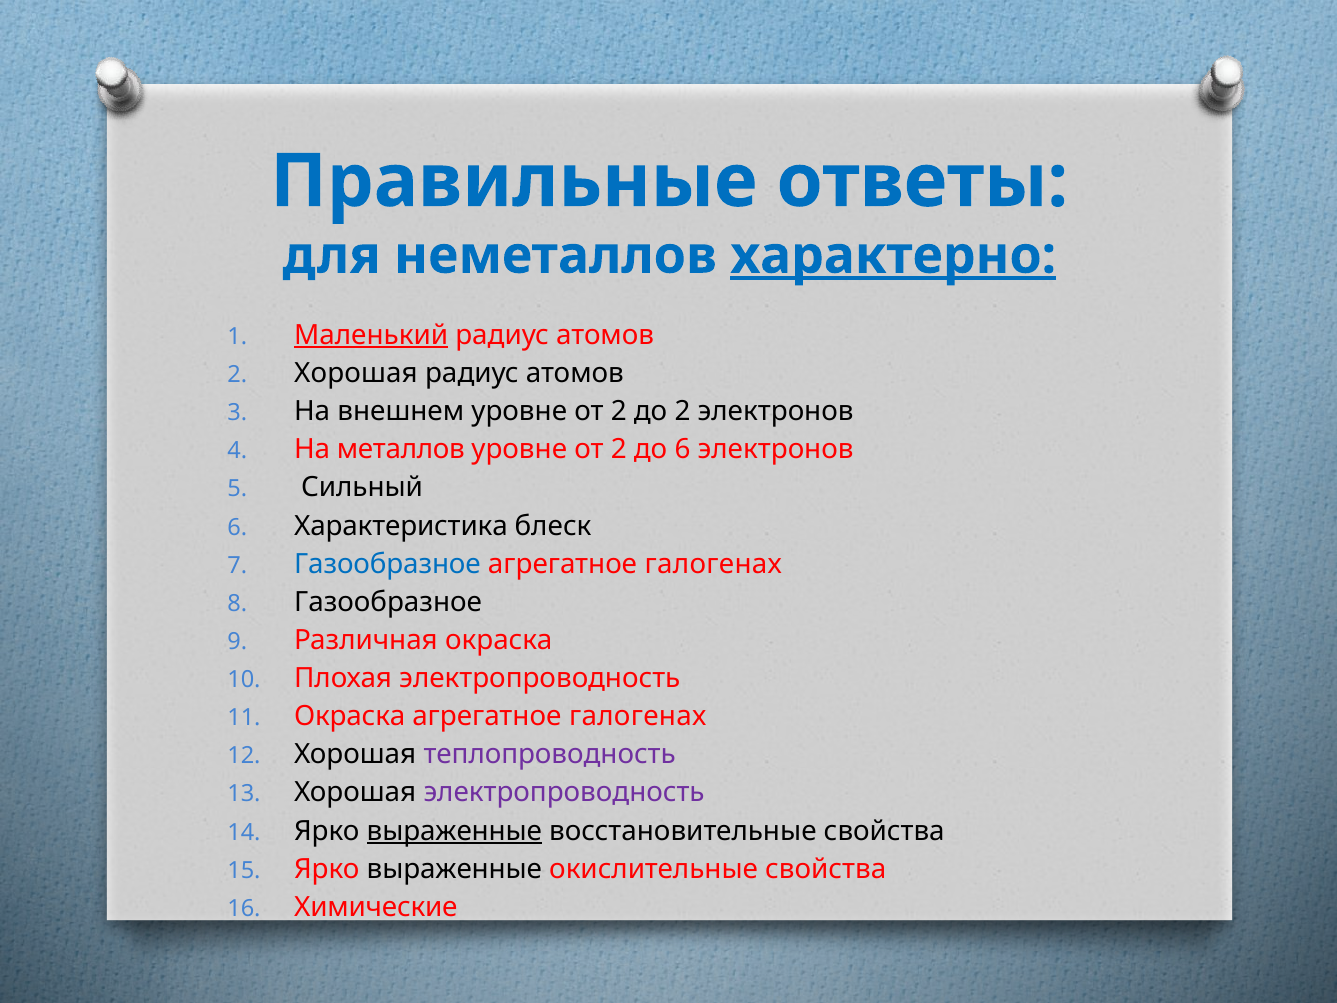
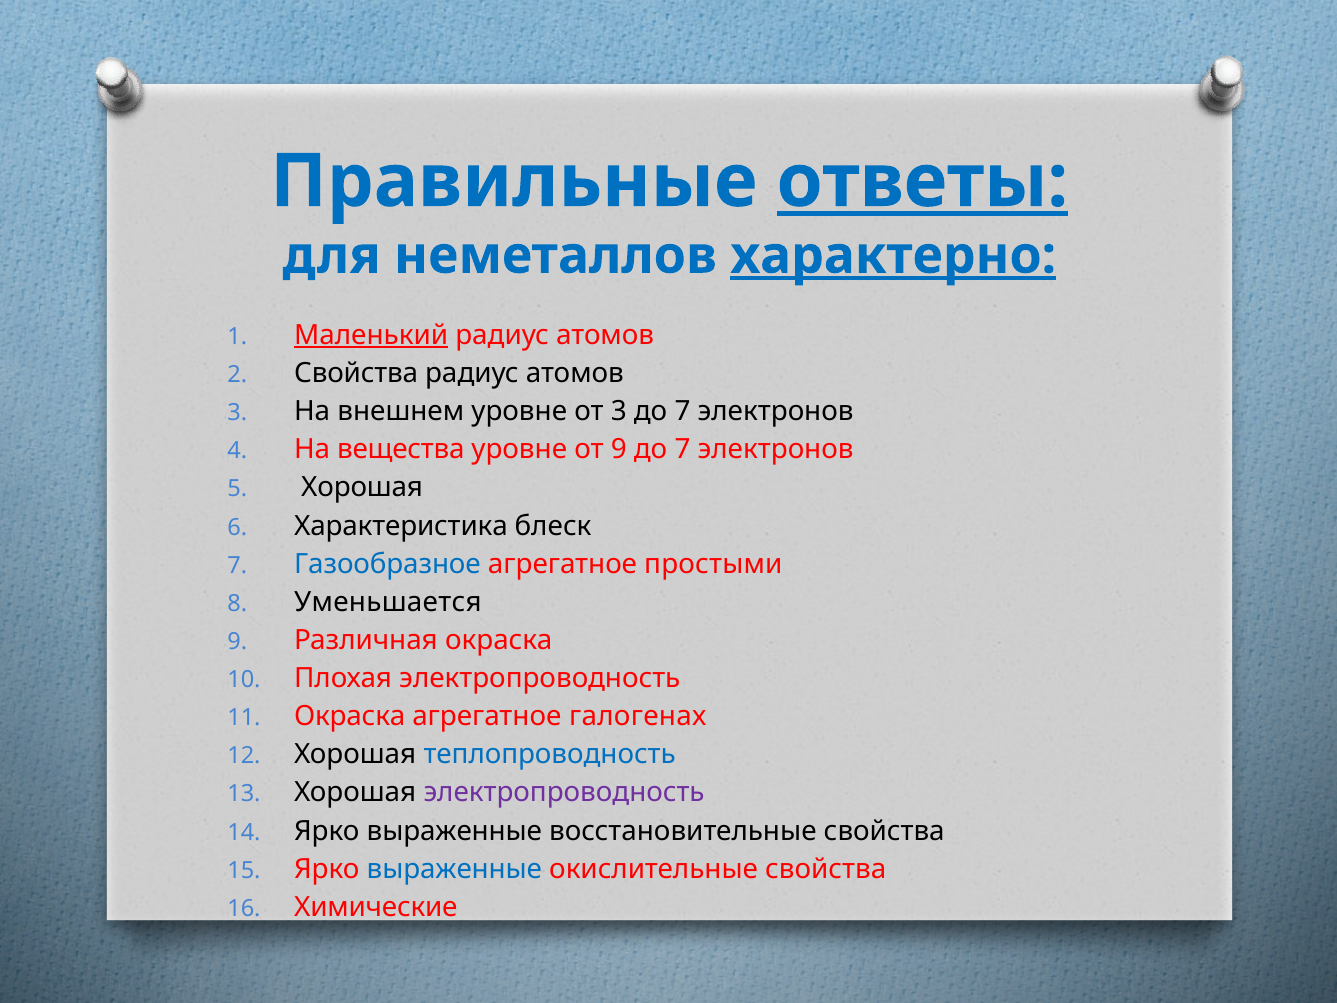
ответы underline: none -> present
Хорошая at (356, 373): Хорошая -> Свойства
внешнем уровне от 2: 2 -> 3
2 at (682, 411): 2 -> 7
металлов: металлов -> вещества
2 at (619, 450): 2 -> 9
6 at (682, 450): 6 -> 7
Сильный at (362, 488): Сильный -> Хорошая
галогенах at (713, 564): галогенах -> простыми
8 Газообразное: Газообразное -> Уменьшается
теплопроводность colour: purple -> blue
выраженные at (454, 831) underline: present -> none
выраженные at (454, 869) colour: black -> blue
